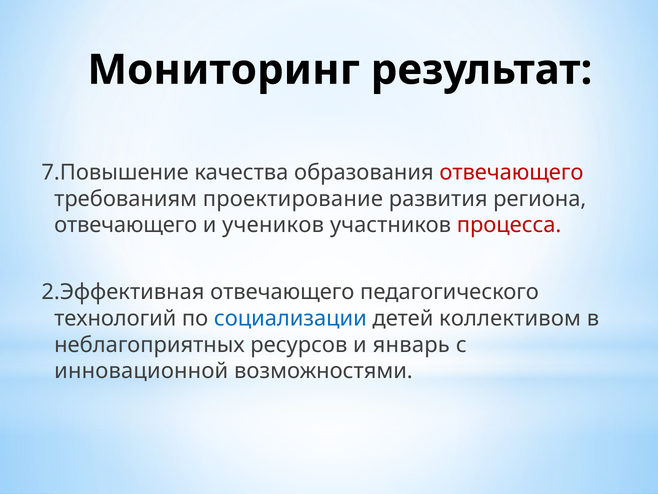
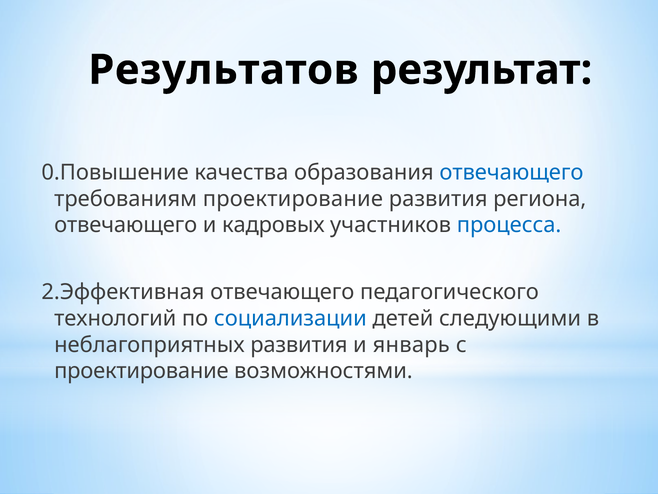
Мониторинг: Мониторинг -> Результатов
7.Повышение: 7.Повышение -> 0.Повышение
отвечающего at (511, 172) colour: red -> blue
учеников: учеников -> кадровых
процесса colour: red -> blue
коллективом: коллективом -> следующими
неблагоприятных ресурсов: ресурсов -> развития
инновационной at (141, 371): инновационной -> проектирование
